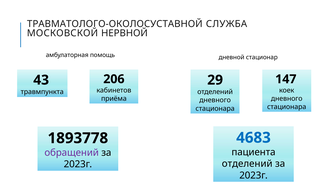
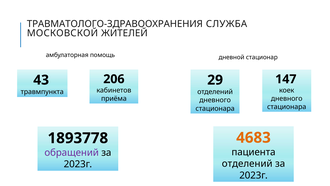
ТРАВМАТОЛОГО-ОКОЛОСУСТАВНОЙ: ТРАВМАТОЛОГО-ОКОЛОСУСТАВНОЙ -> ТРАВМАТОЛОГО-ЗДРАВООХРАНЕНИЯ
НЕРВНОЙ: НЕРВНОЙ -> ЖИТЕЛЕЙ
4683 colour: blue -> orange
